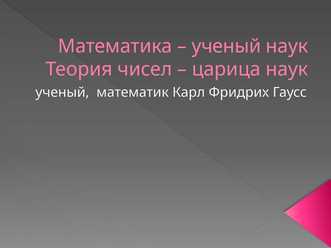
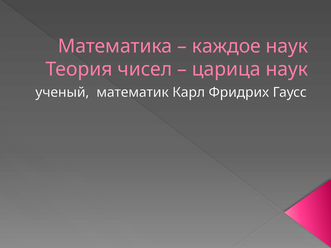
ученый at (226, 46): ученый -> каждое
